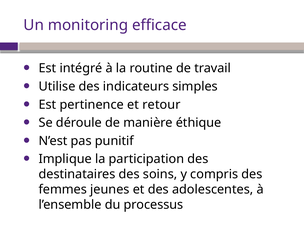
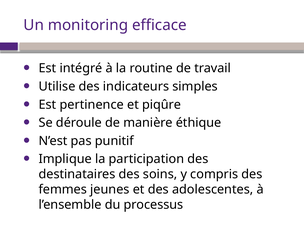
retour: retour -> piqûre
